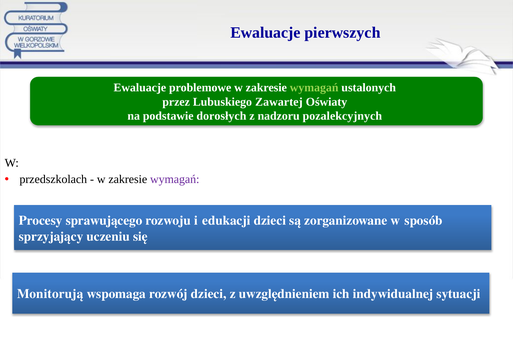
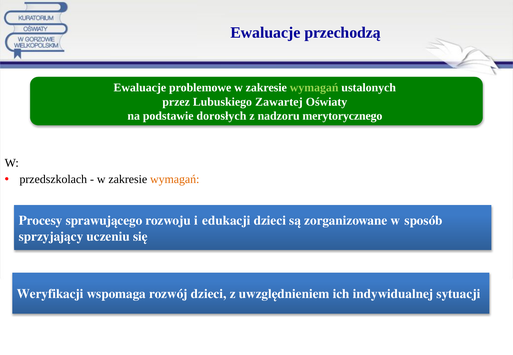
pierwszych: pierwszych -> przechodzą
pozalekcyjnych: pozalekcyjnych -> merytorycznego
wymagań at (175, 180) colour: purple -> orange
Monitorują: Monitorują -> Weryfikacji
